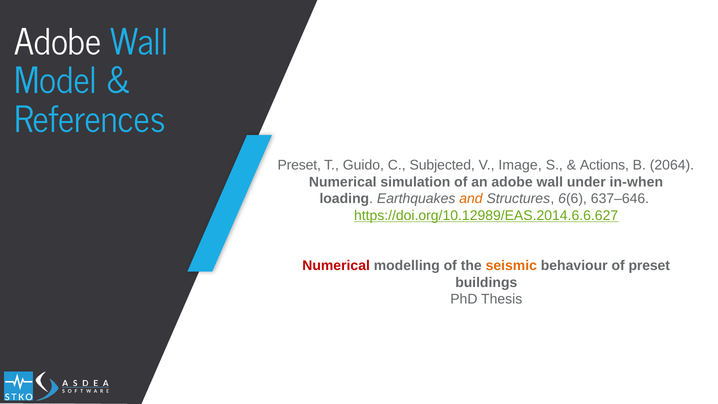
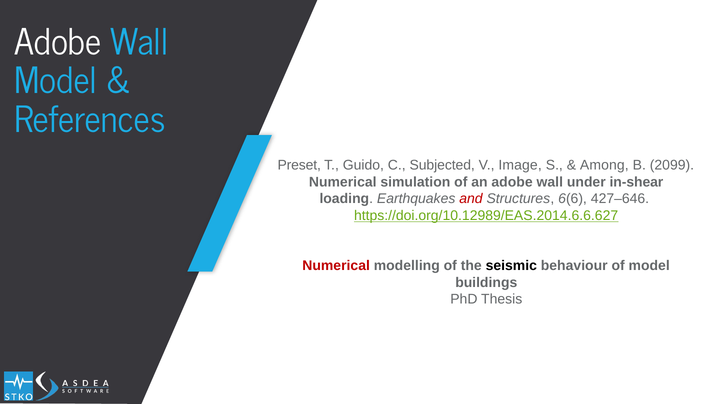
Actions: Actions -> Among
2064: 2064 -> 2099
in-when: in-when -> in-shear
and colour: orange -> red
637–646: 637–646 -> 427–646
seismic colour: orange -> black
of preset: preset -> model
